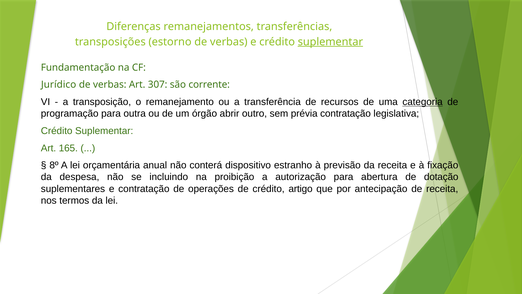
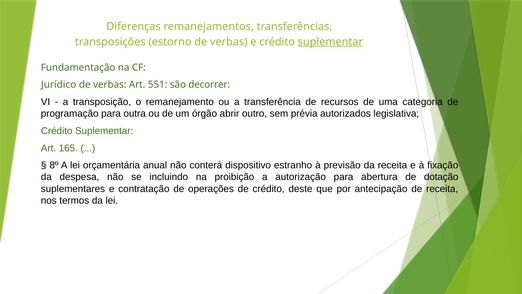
307: 307 -> 551
corrente: corrente -> decorrer
categoria underline: present -> none
prévia contratação: contratação -> autorizados
artigo: artigo -> deste
